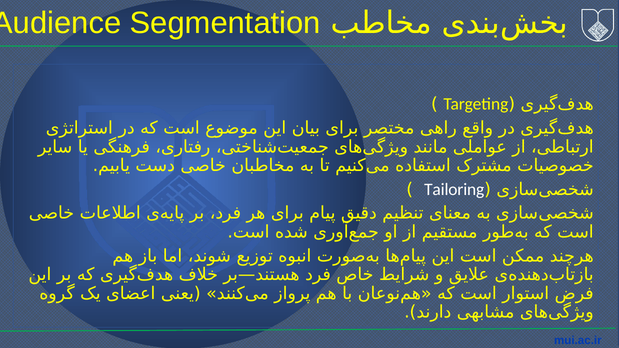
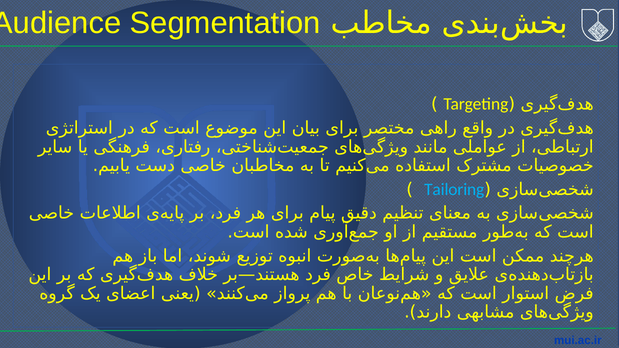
Tailoring colour: white -> light blue
